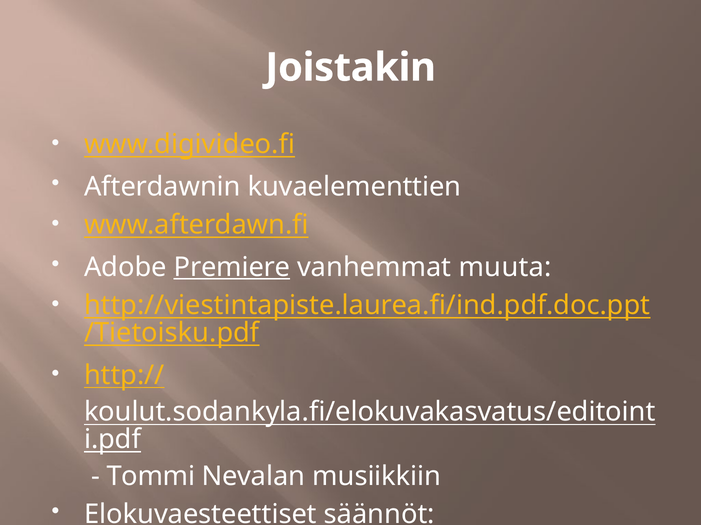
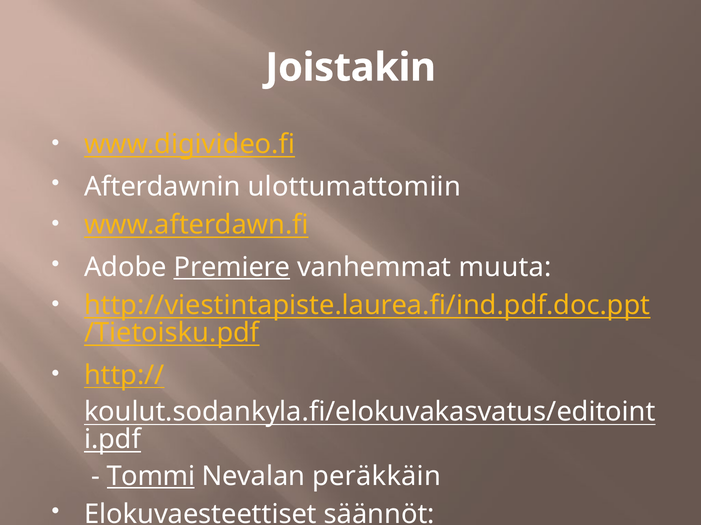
kuvaelementtien: kuvaelementtien -> ulottumattomiin
Tommi underline: none -> present
musiikkiin: musiikkiin -> peräkkäin
